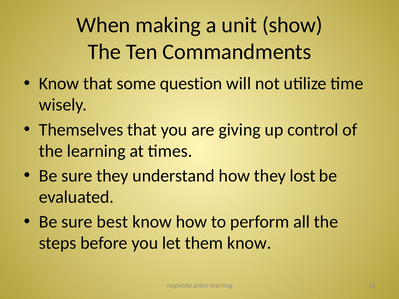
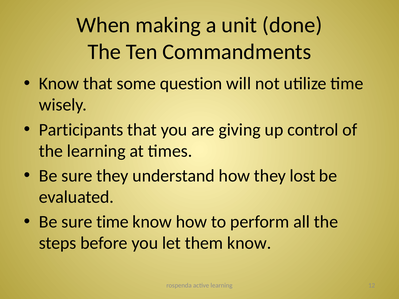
show: show -> done
Themselves: Themselves -> Participants
sure best: best -> time
